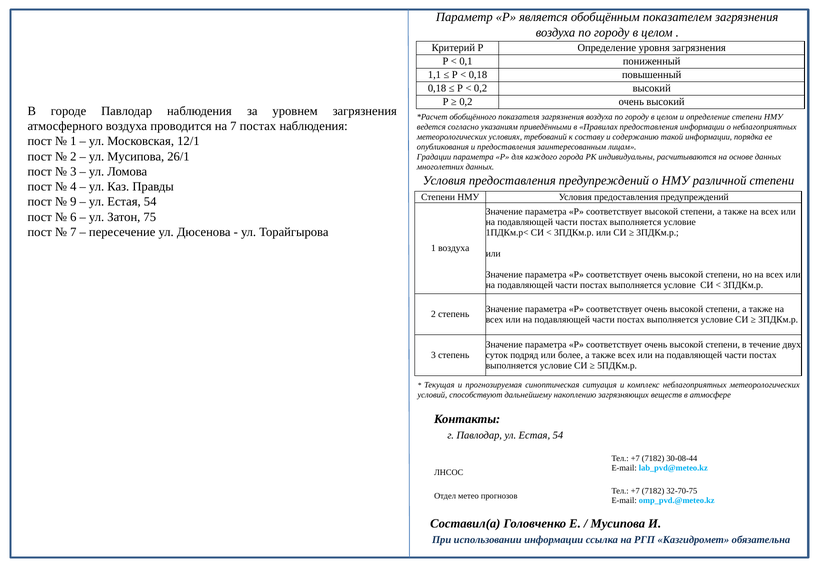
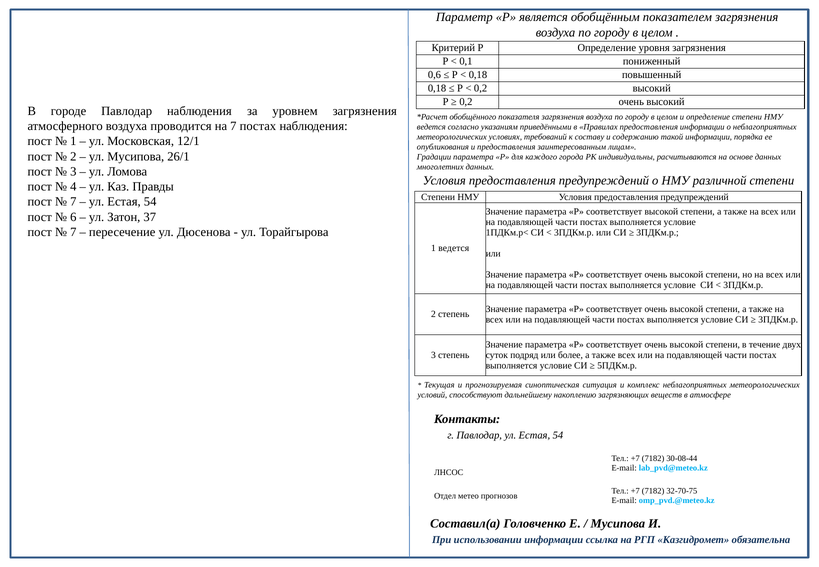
1,1: 1,1 -> 0,6
9 at (73, 202): 9 -> 7
75: 75 -> 37
1 воздуха: воздуха -> ведется
